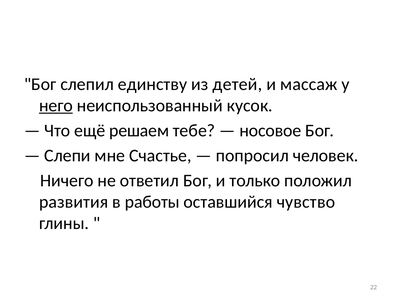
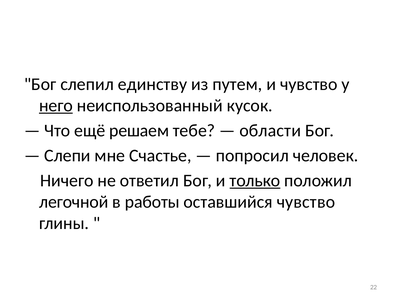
детей: детей -> путем
и массаж: массаж -> чувство
носовое: носовое -> области
только underline: none -> present
развития: развития -> легочной
